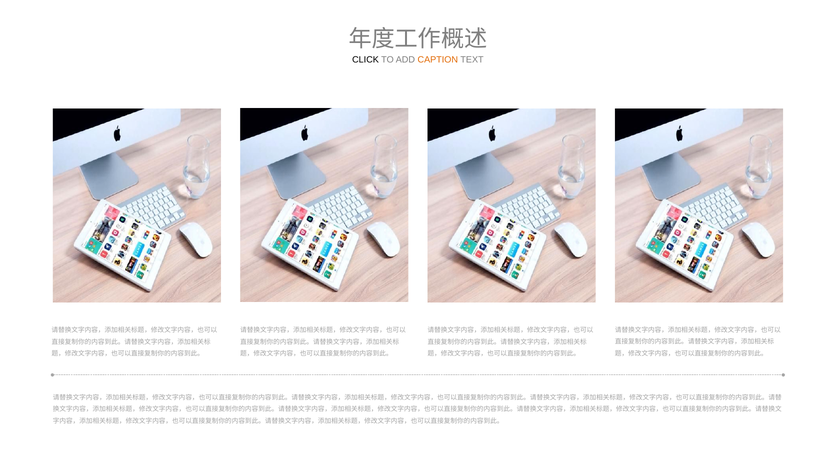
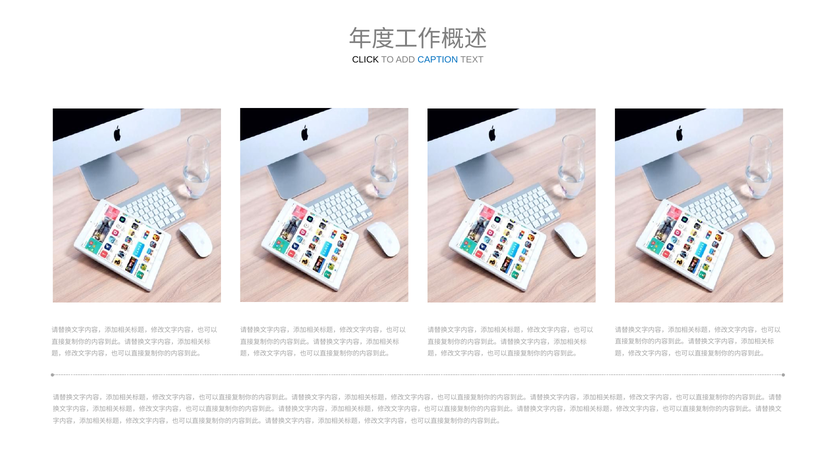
CAPTION colour: orange -> blue
